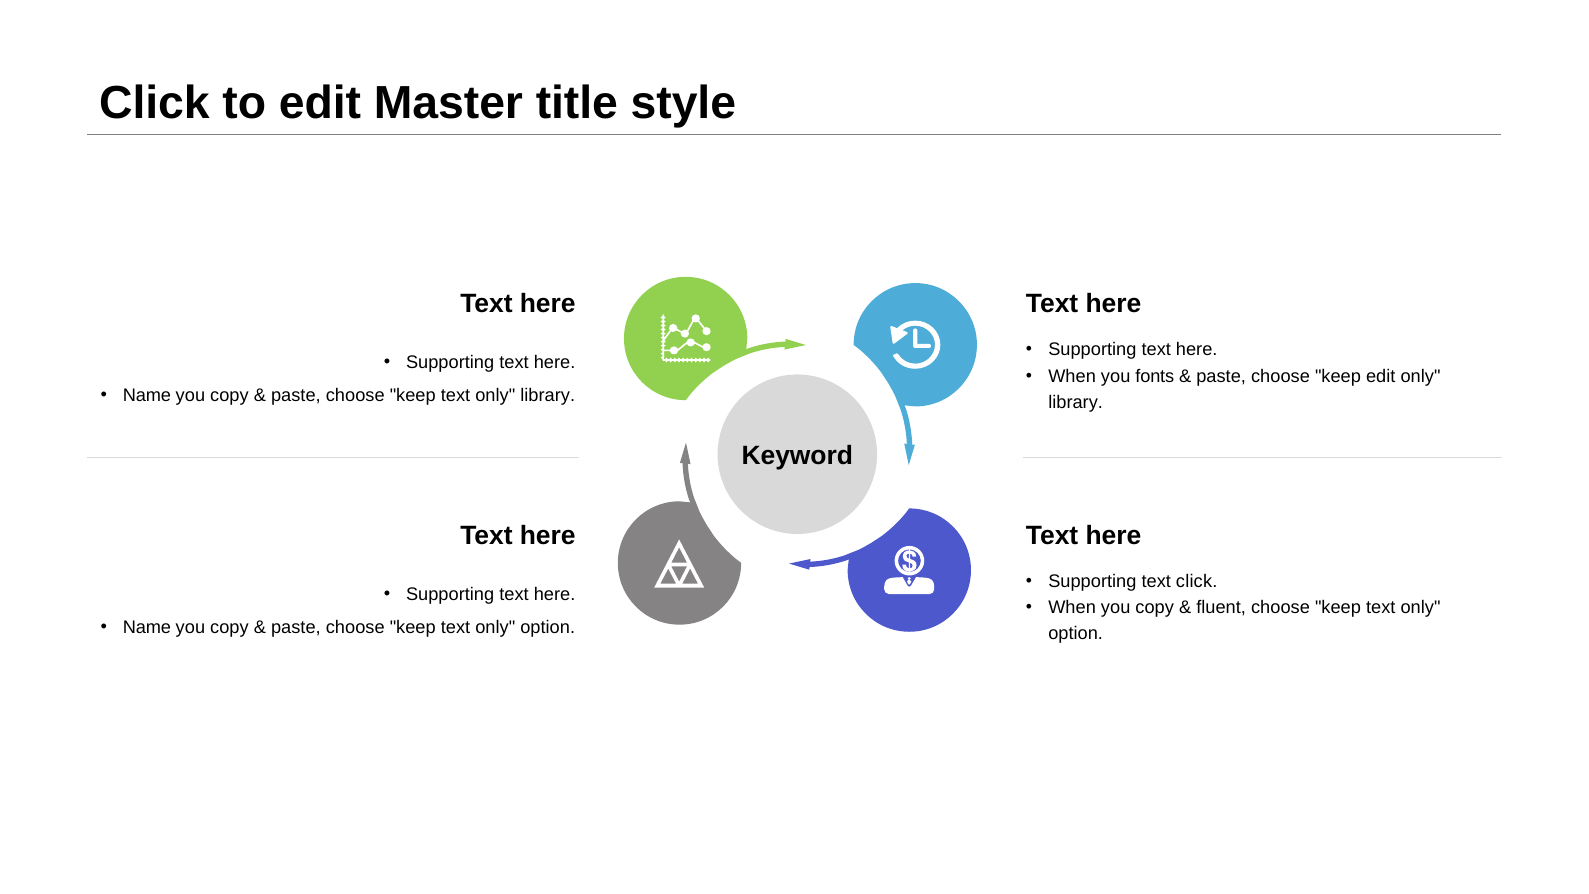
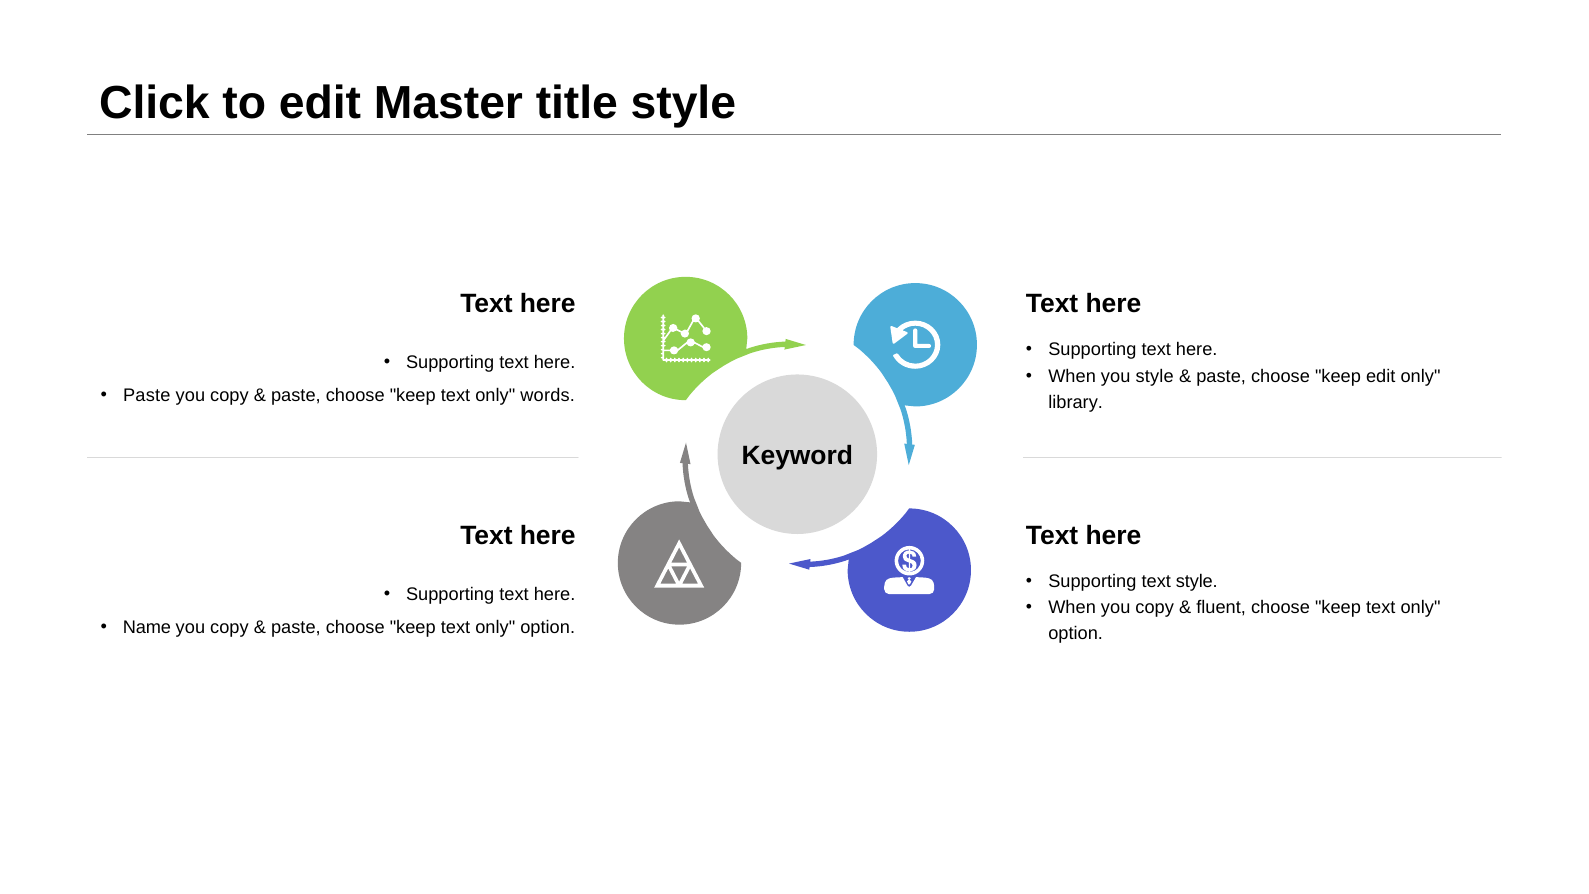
you fonts: fonts -> style
Name at (147, 396): Name -> Paste
text only library: library -> words
text click: click -> style
